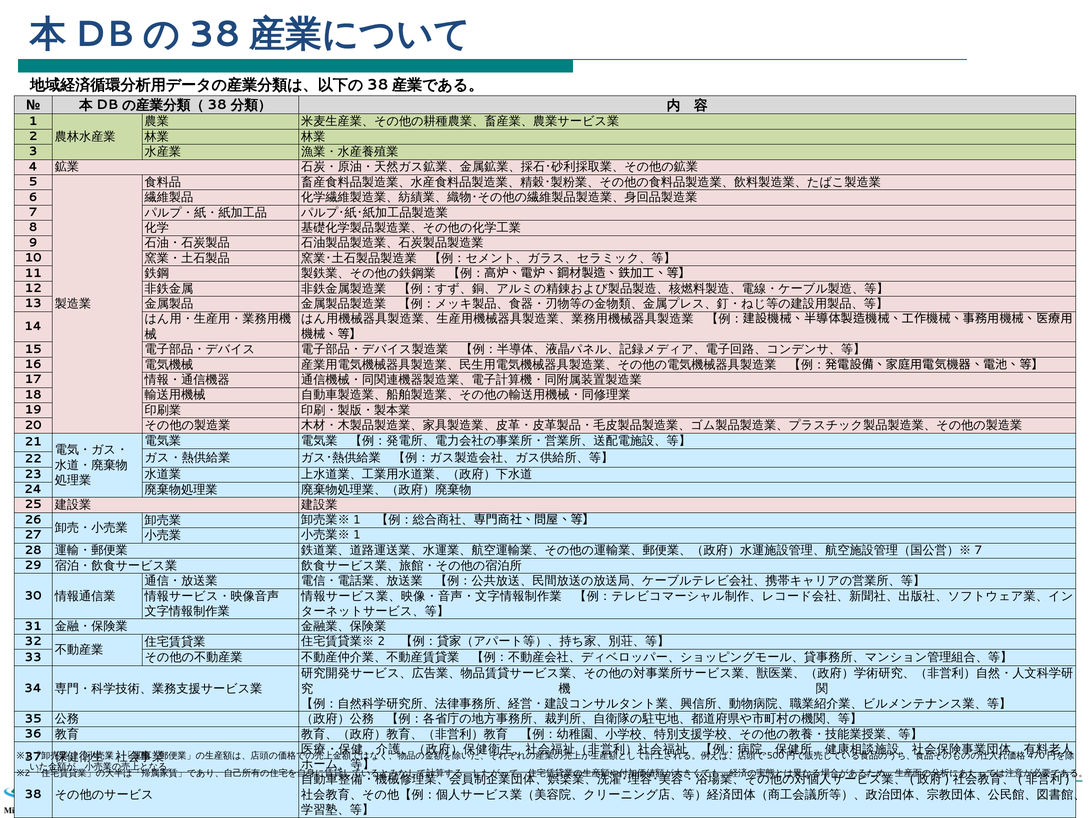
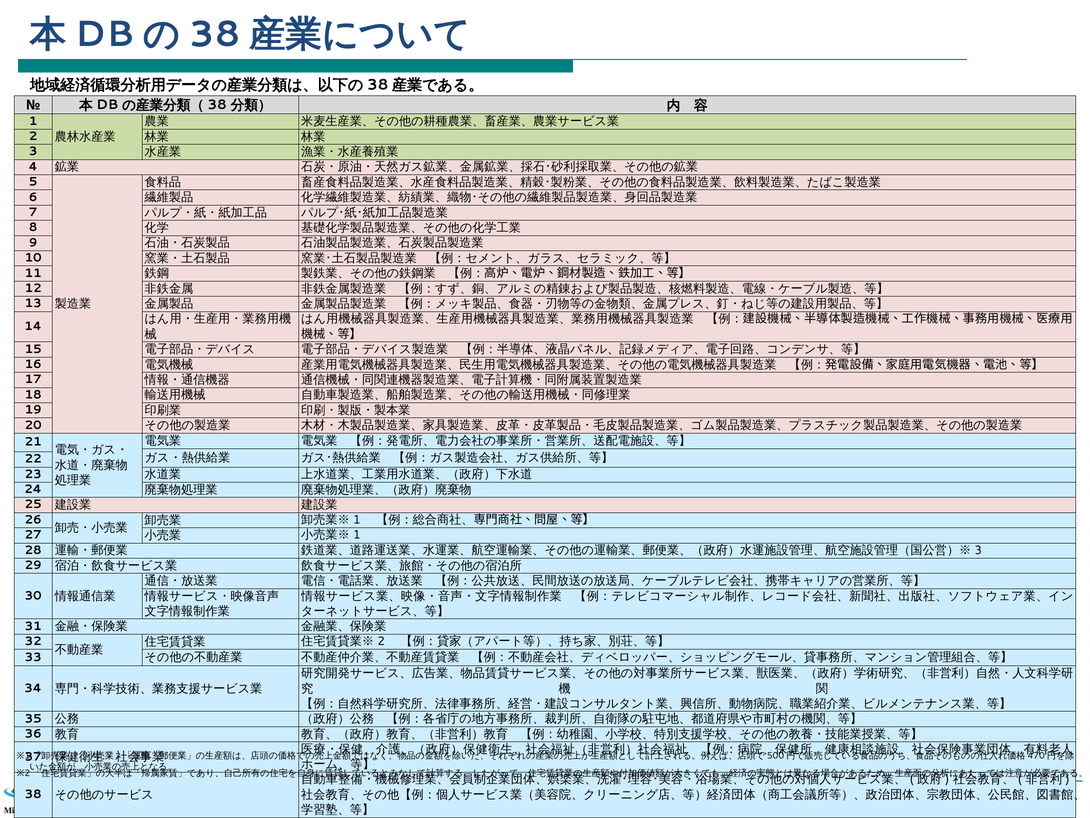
7 at (978, 550): 7 -> 3
